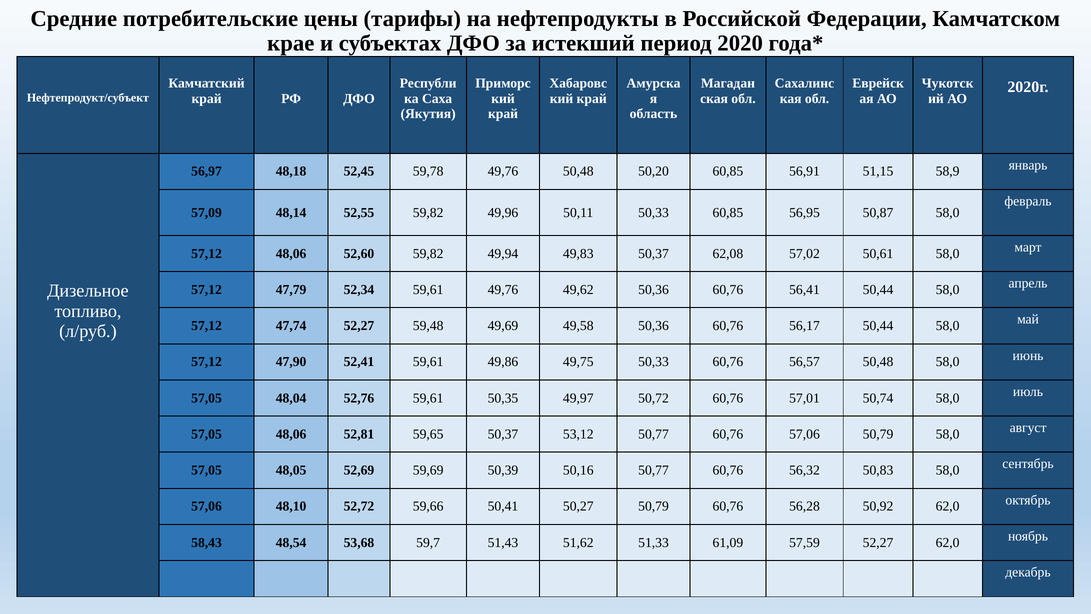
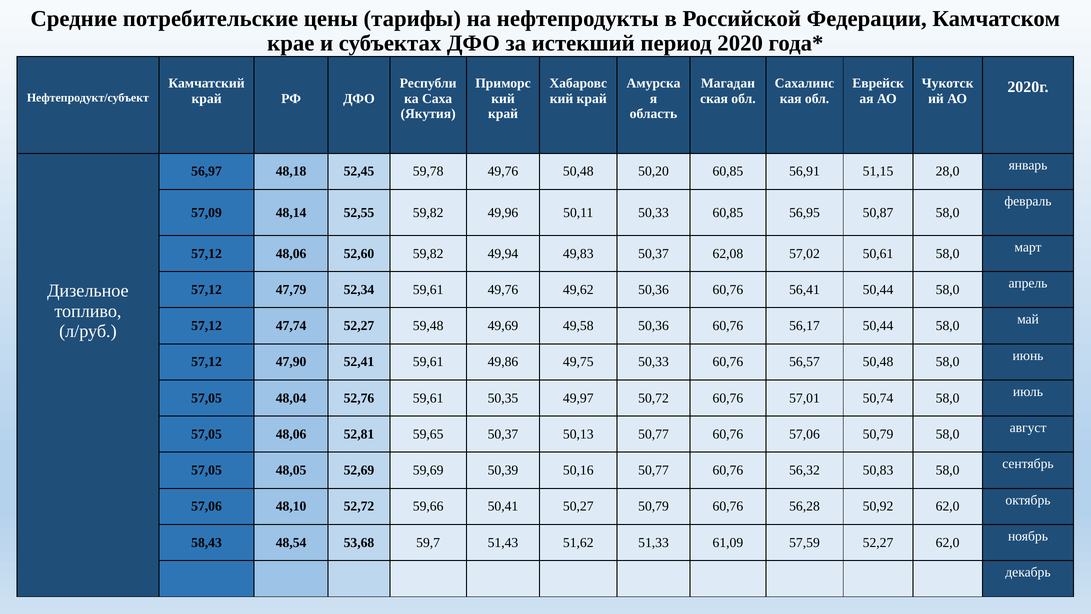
58,9: 58,9 -> 28,0
53,12: 53,12 -> 50,13
